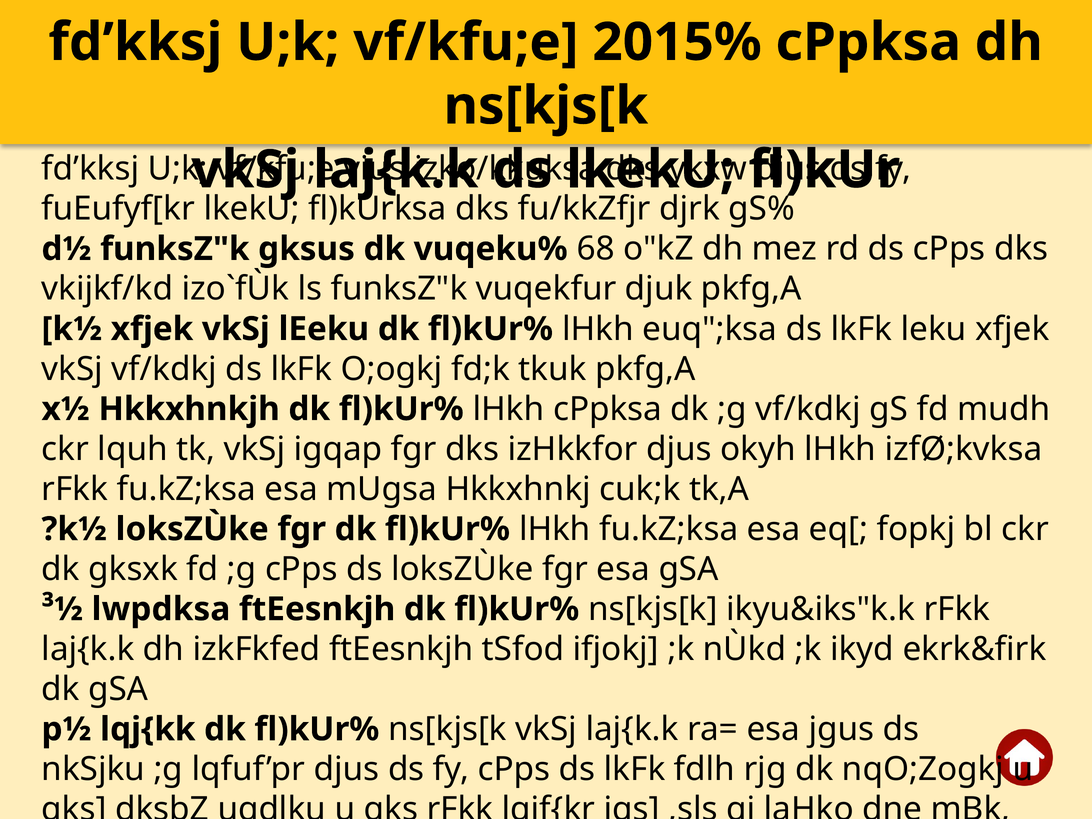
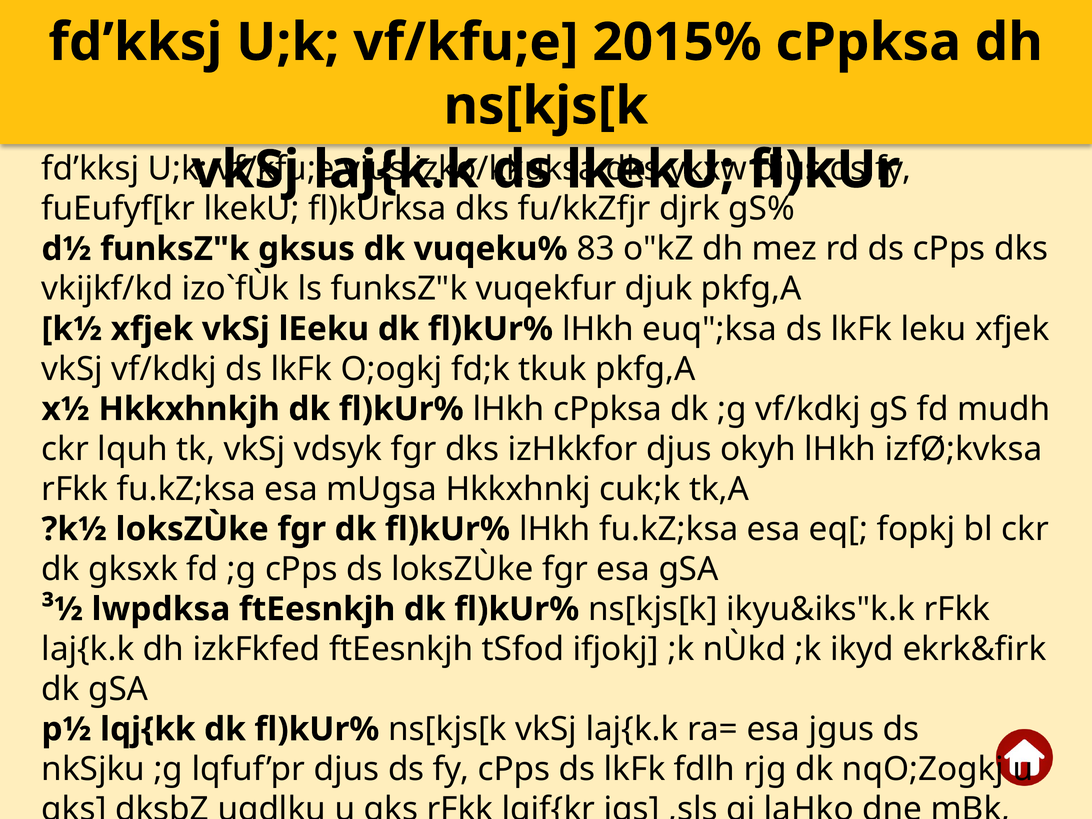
68: 68 -> 83
igqap: igqap -> vdsyk
